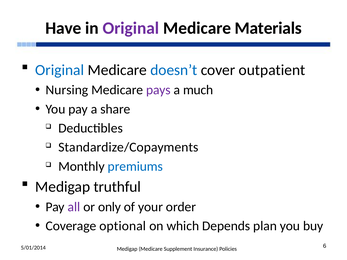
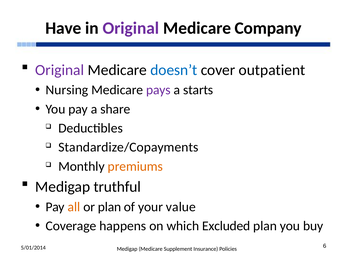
Materials: Materials -> Company
Original at (60, 70) colour: blue -> purple
much: much -> starts
premiums colour: blue -> orange
all colour: purple -> orange
or only: only -> plan
order: order -> value
optional: optional -> happens
Depends: Depends -> Excluded
